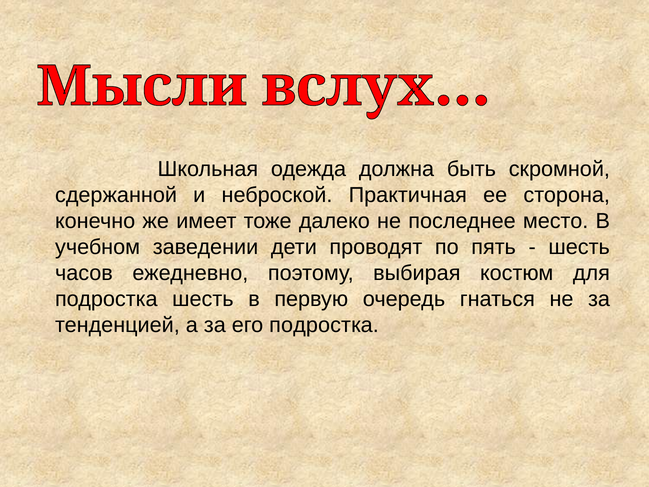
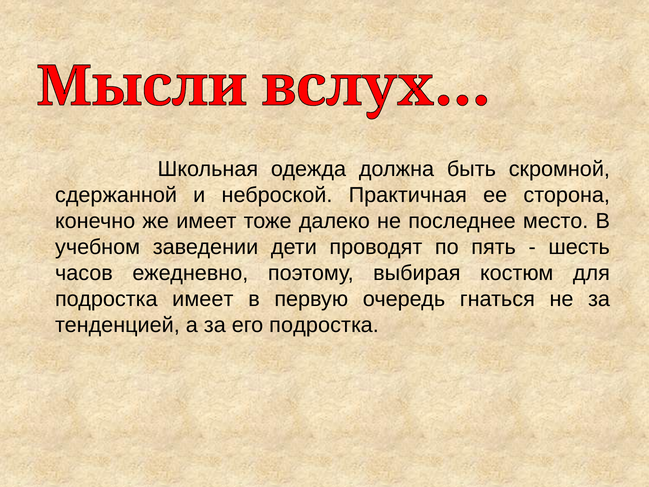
подростка шесть: шесть -> имеет
